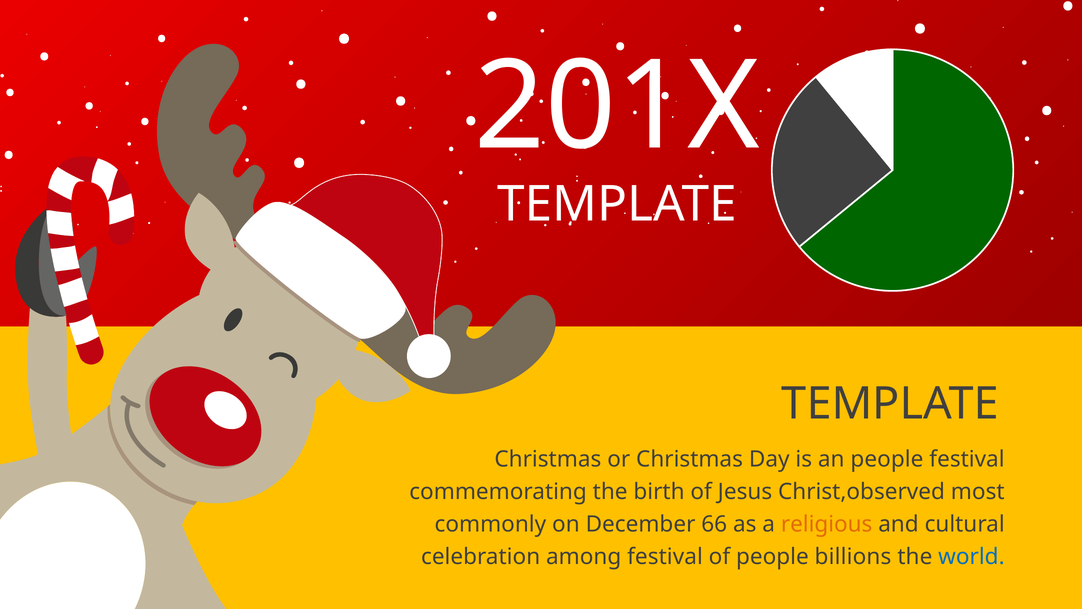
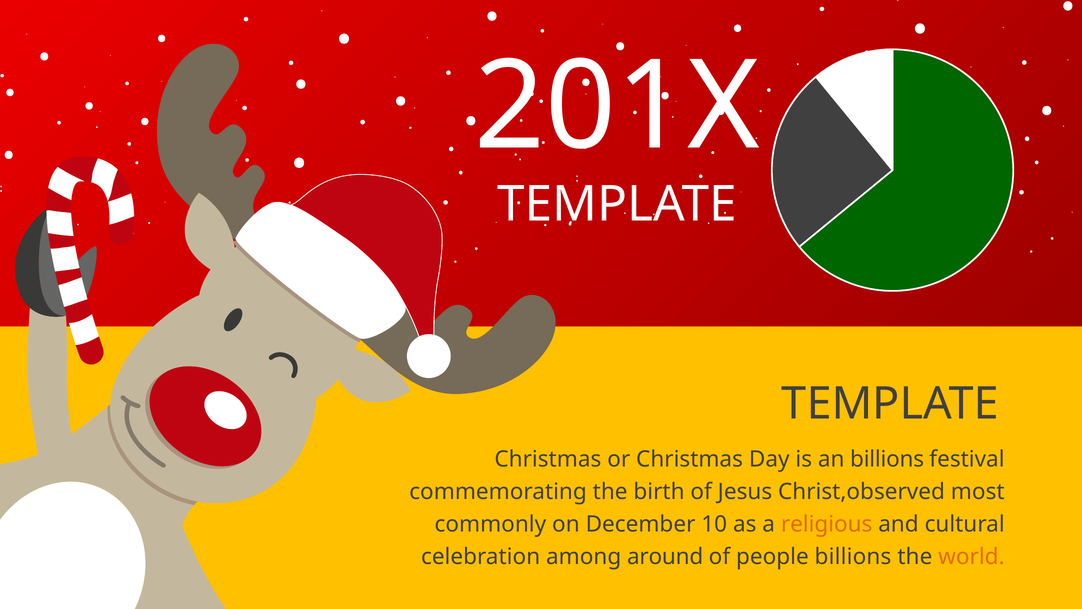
an people: people -> billions
66: 66 -> 10
among festival: festival -> around
world colour: blue -> orange
